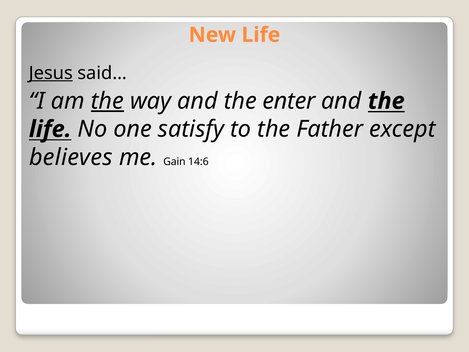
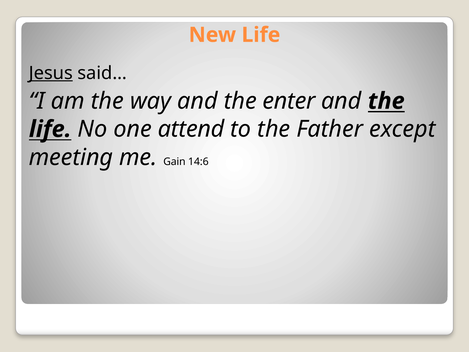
the at (107, 101) underline: present -> none
satisfy: satisfy -> attend
believes: believes -> meeting
